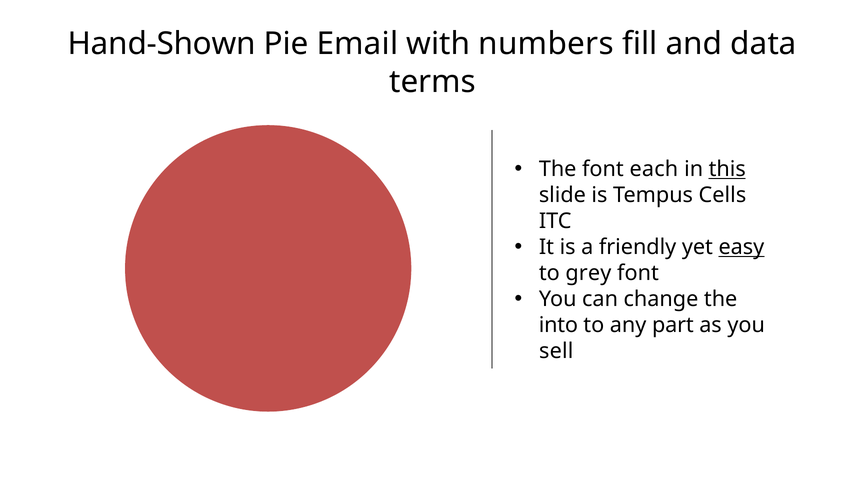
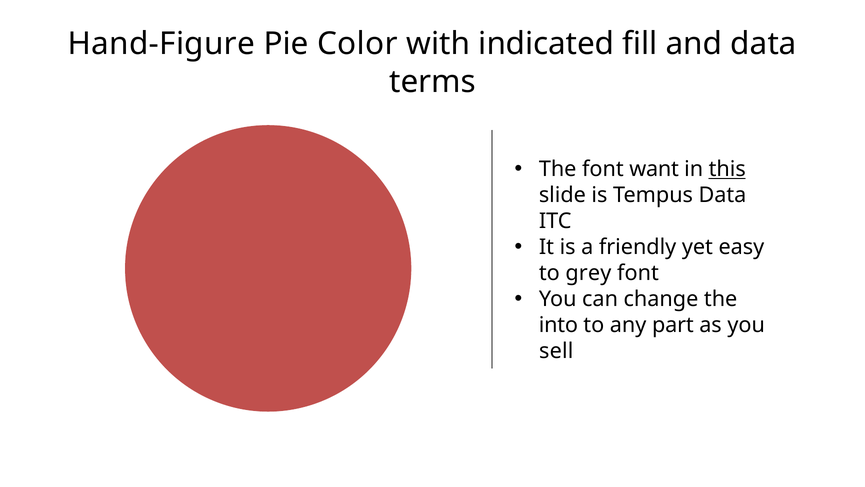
Hand-Shown: Hand-Shown -> Hand-Figure
Email: Email -> Color
numbers: numbers -> indicated
each: each -> want
Tempus Cells: Cells -> Data
easy underline: present -> none
